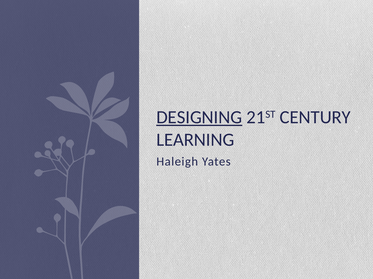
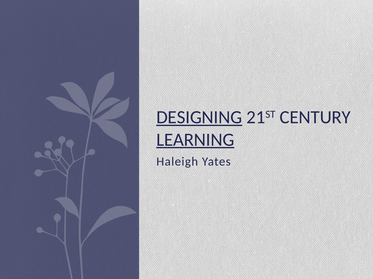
LEARNING underline: none -> present
